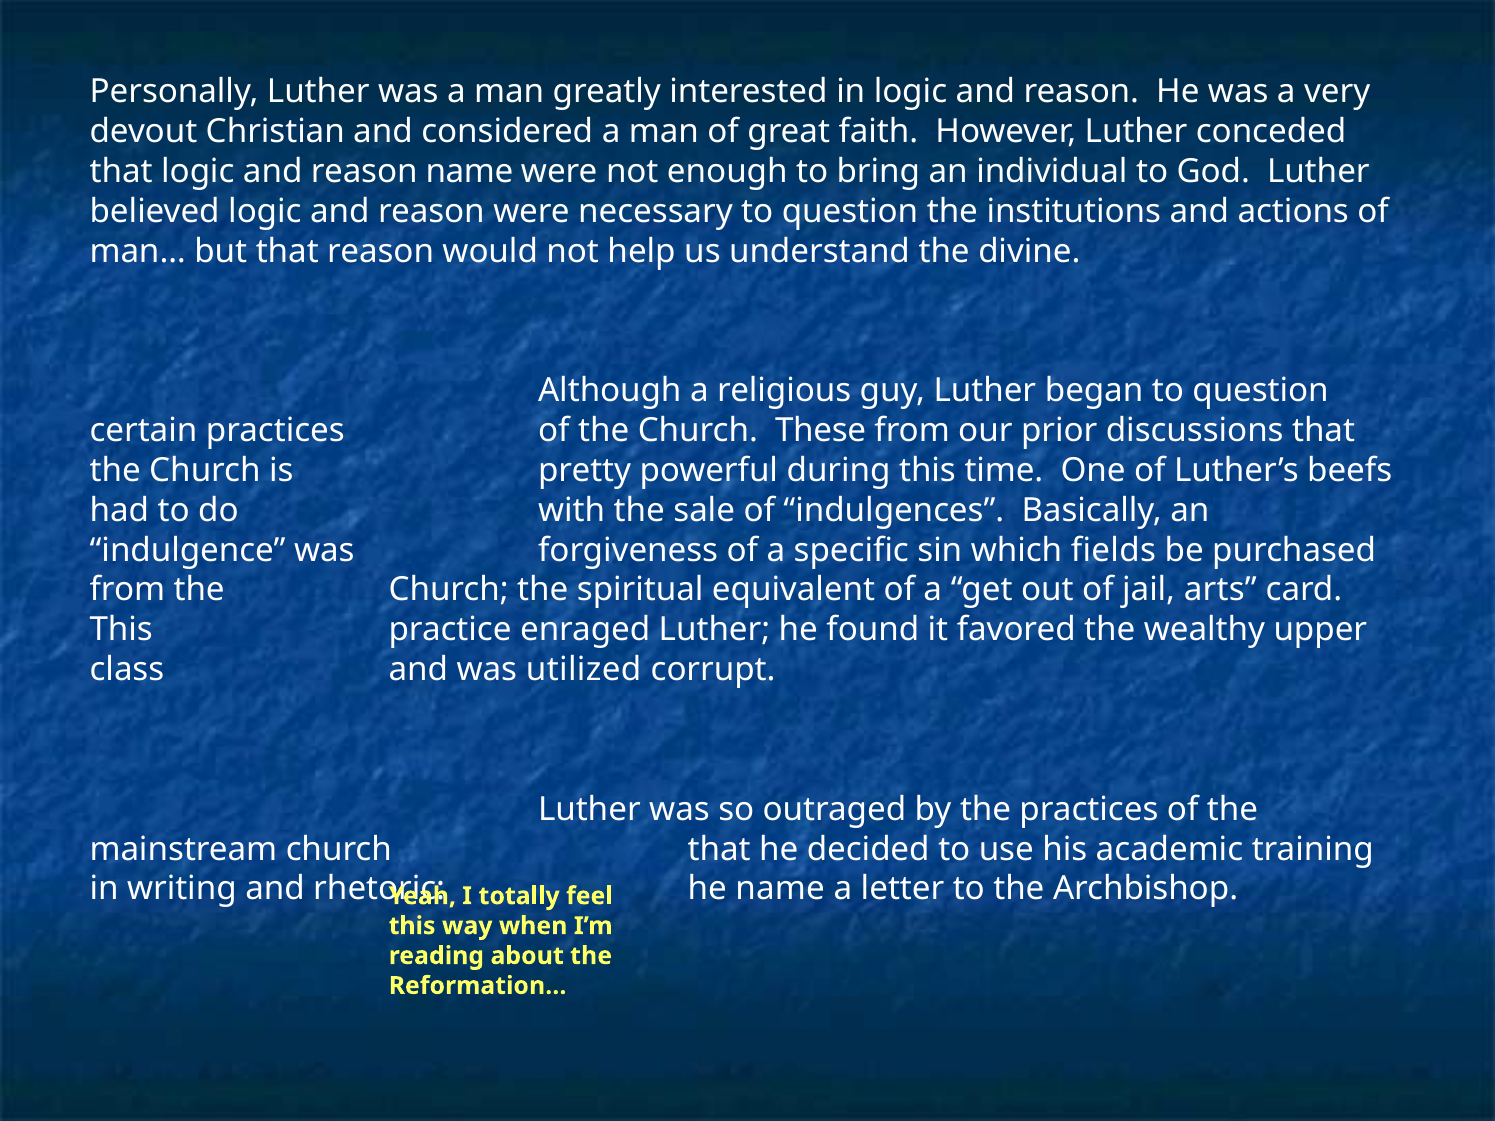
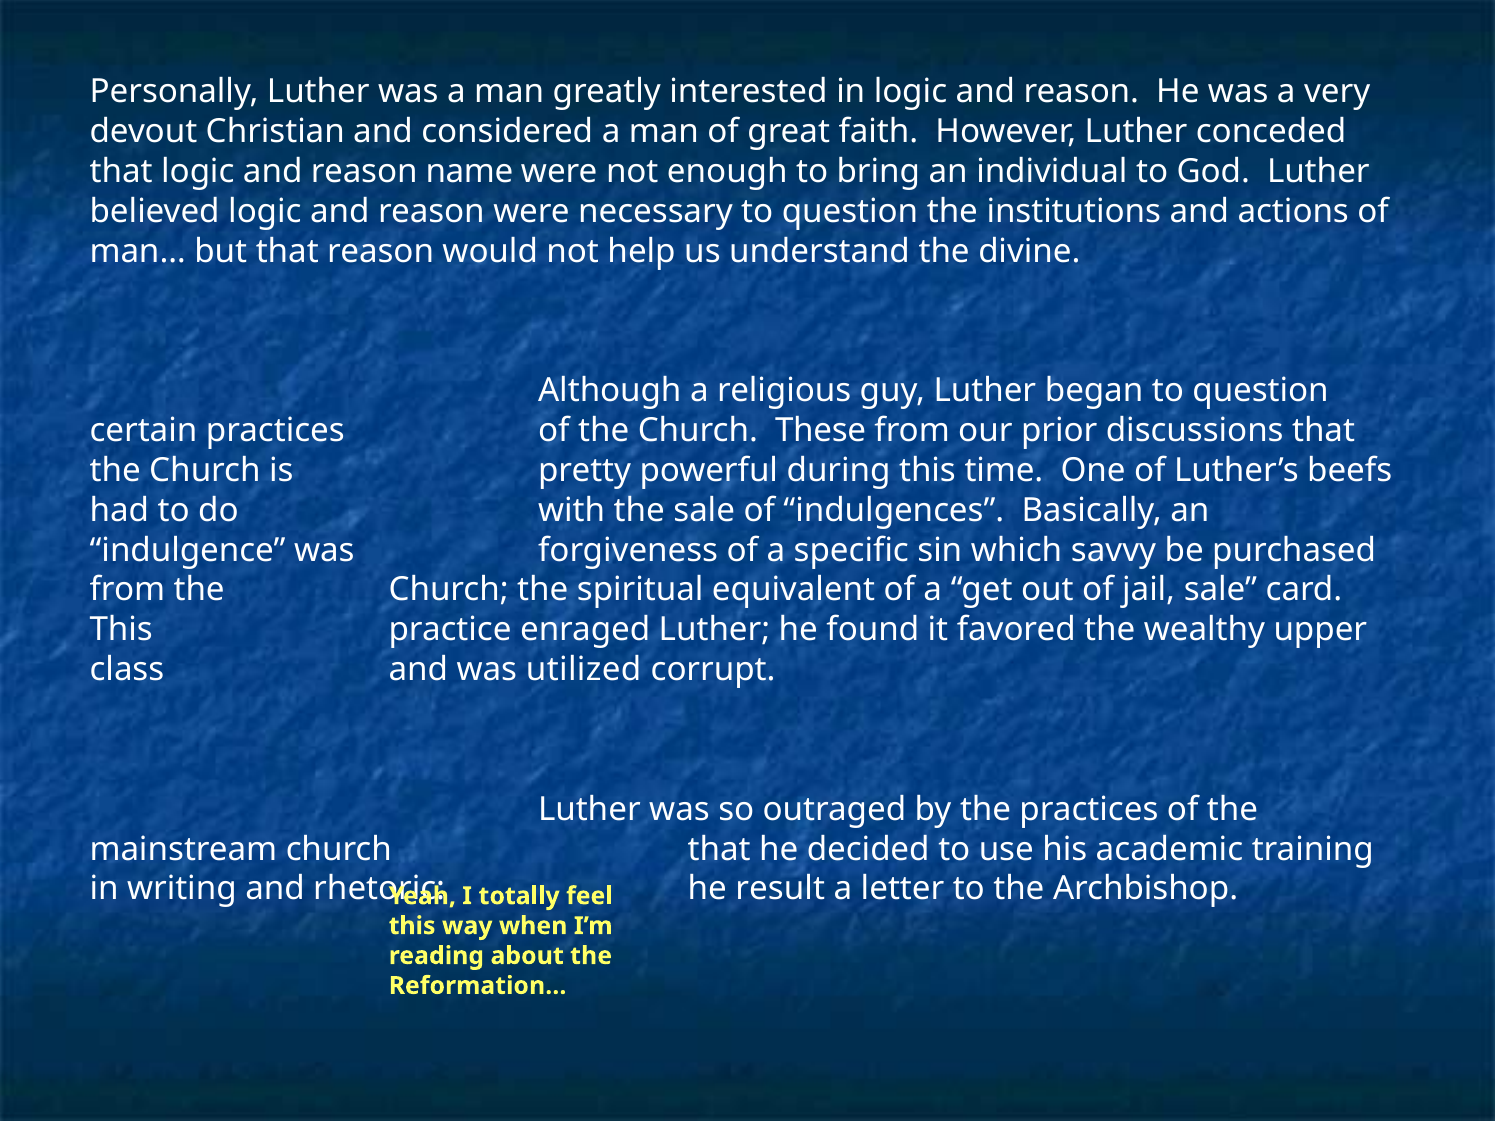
fields: fields -> savvy
jail arts: arts -> sale
he name: name -> result
